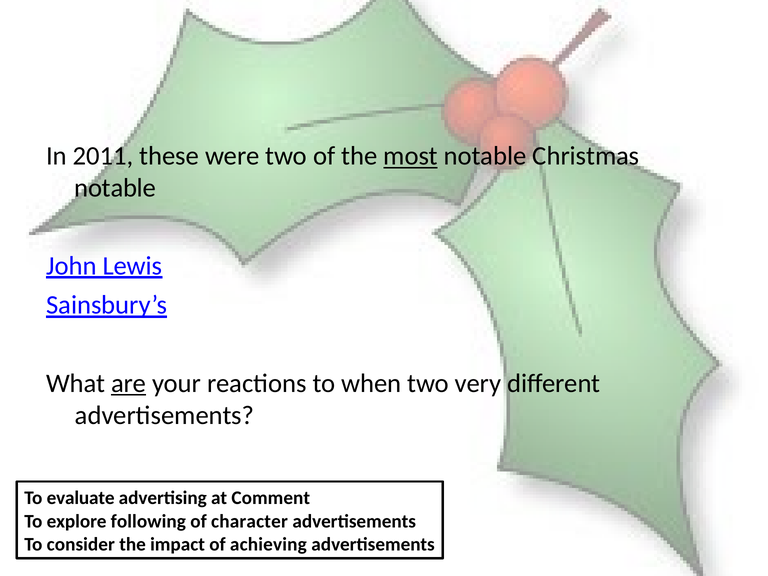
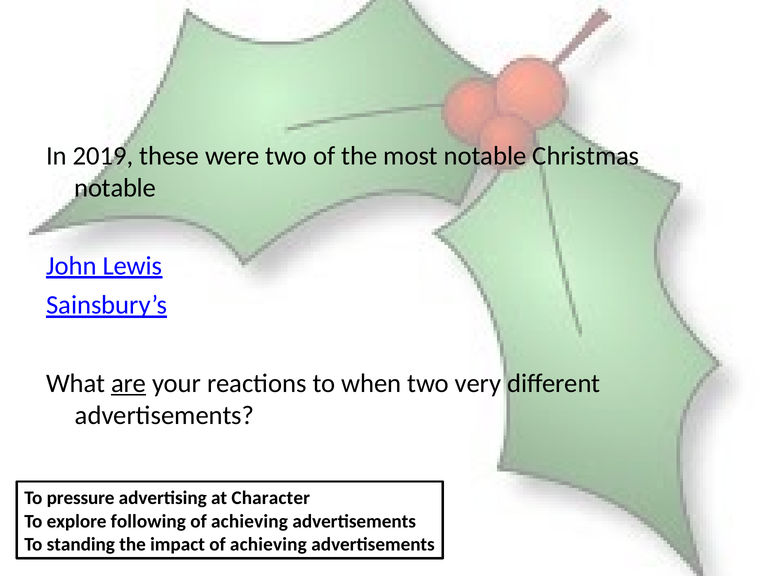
2011: 2011 -> 2019
most underline: present -> none
evaluate: evaluate -> pressure
Comment: Comment -> Character
character at (249, 521): character -> achieving
consider: consider -> standing
